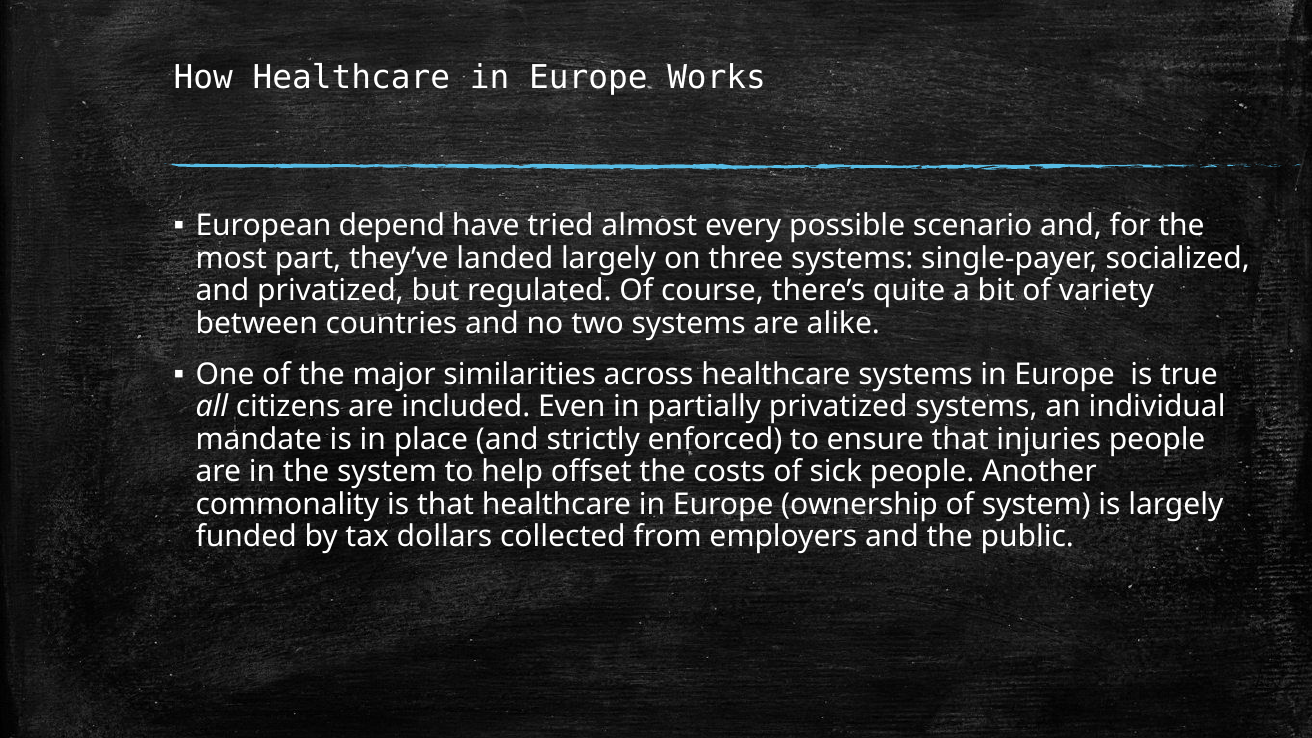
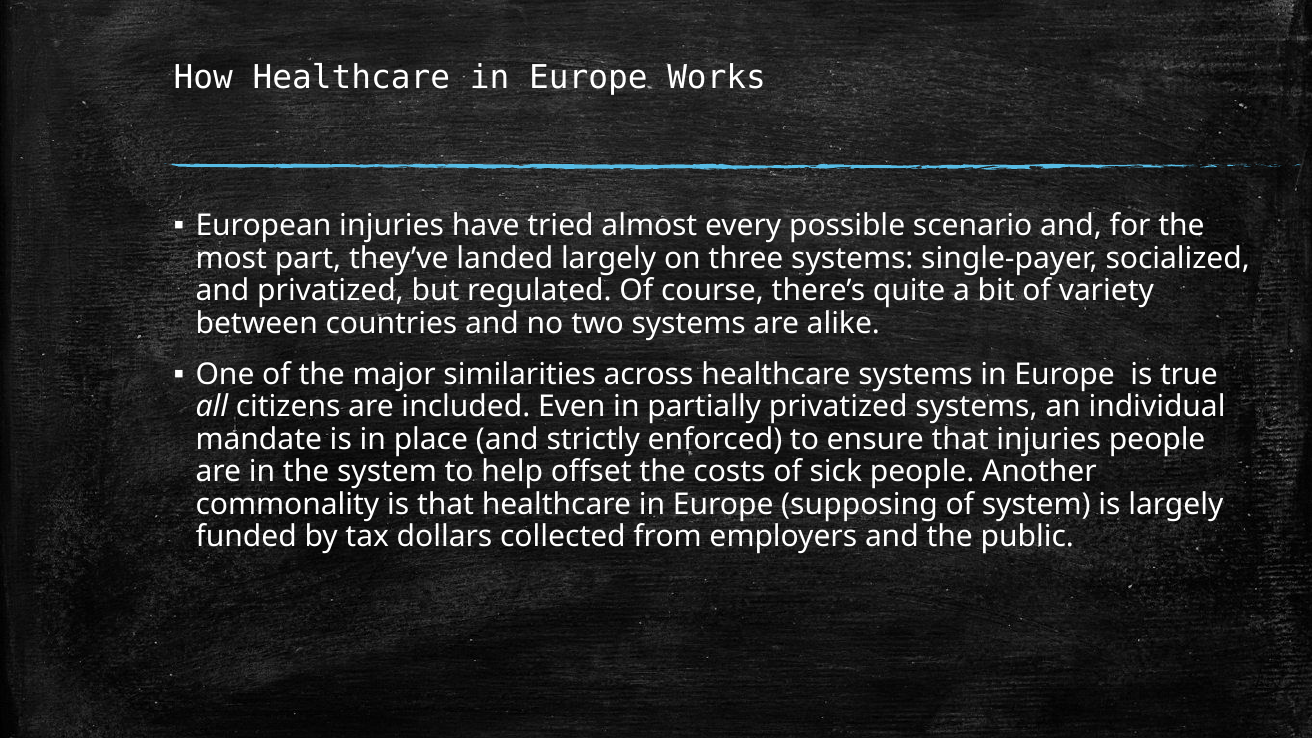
European depend: depend -> injuries
ownership: ownership -> supposing
